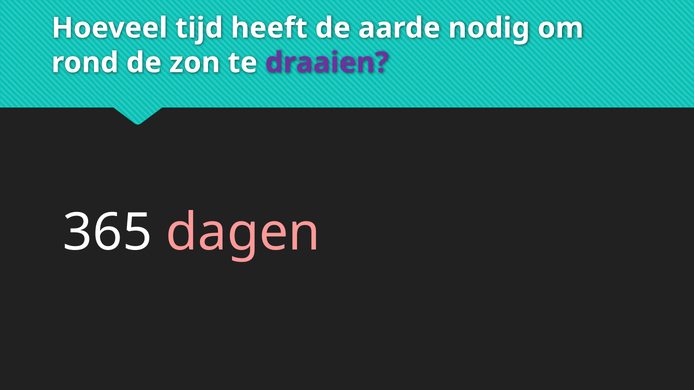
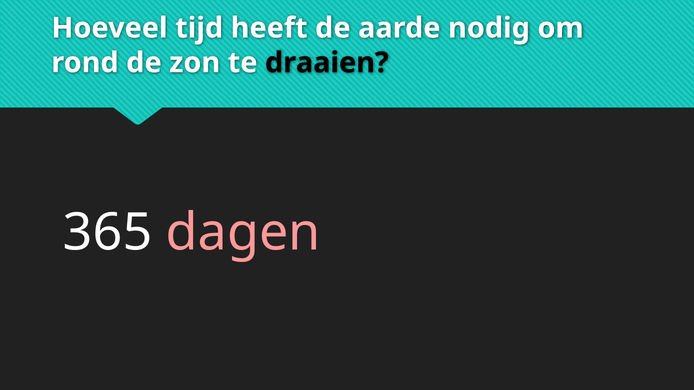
draaien colour: purple -> black
